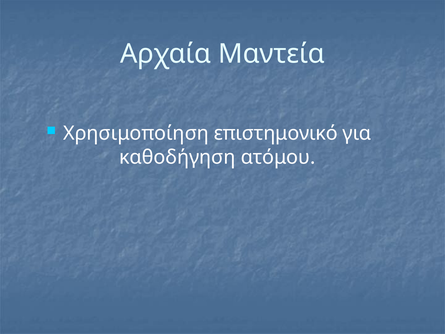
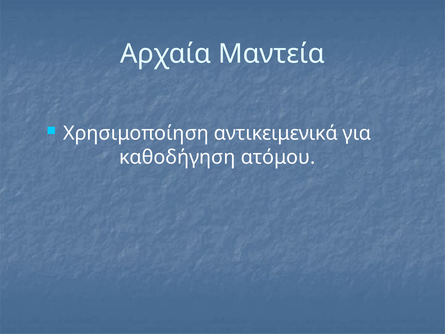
επιστημονικό: επιστημονικό -> αντικειμενικά
